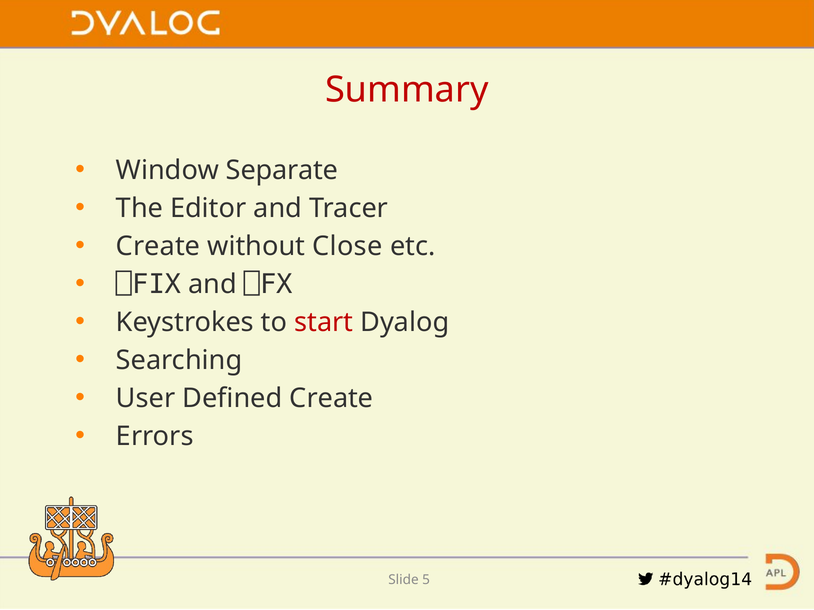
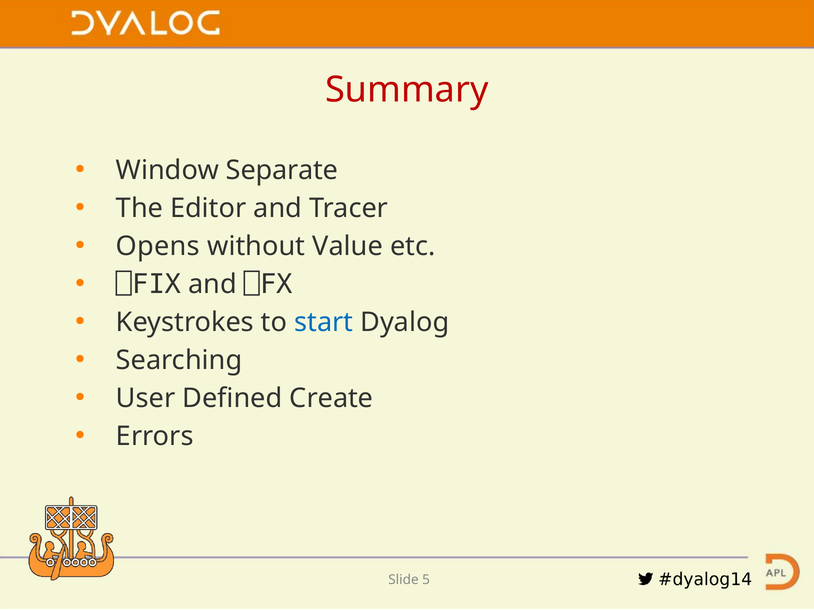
Create at (158, 247): Create -> Opens
Close: Close -> Value
start colour: red -> blue
